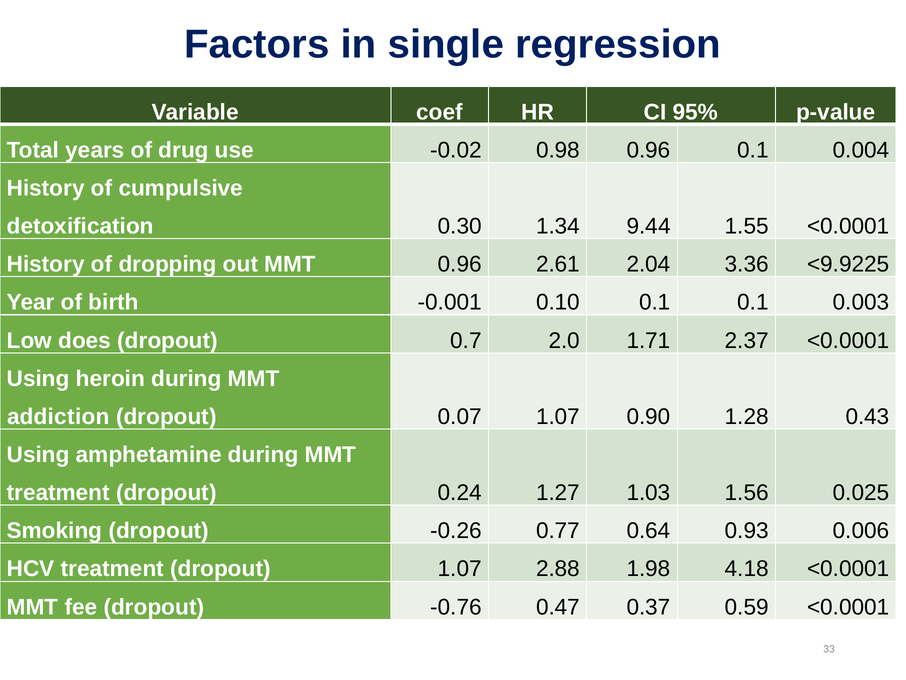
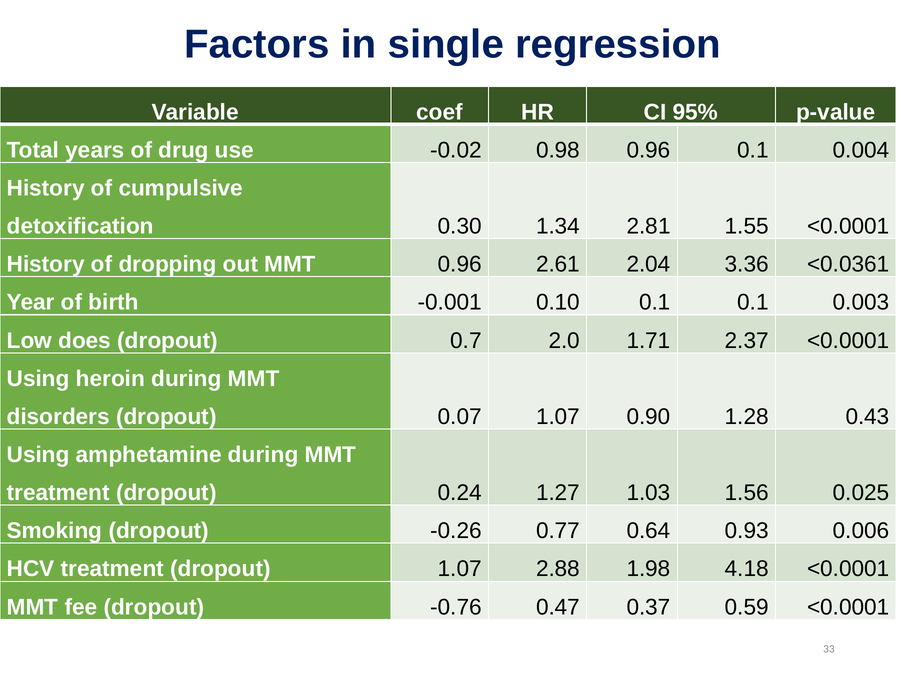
9.44: 9.44 -> 2.81
<9.9225: <9.9225 -> <0.0361
addiction: addiction -> disorders
